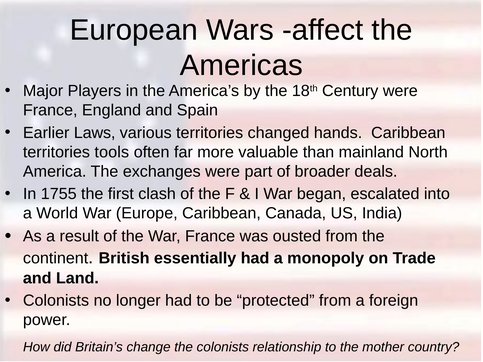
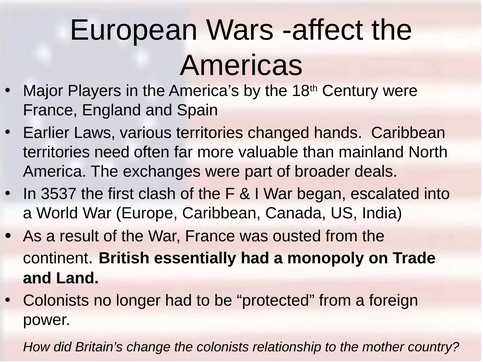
tools: tools -> need
1755: 1755 -> 3537
